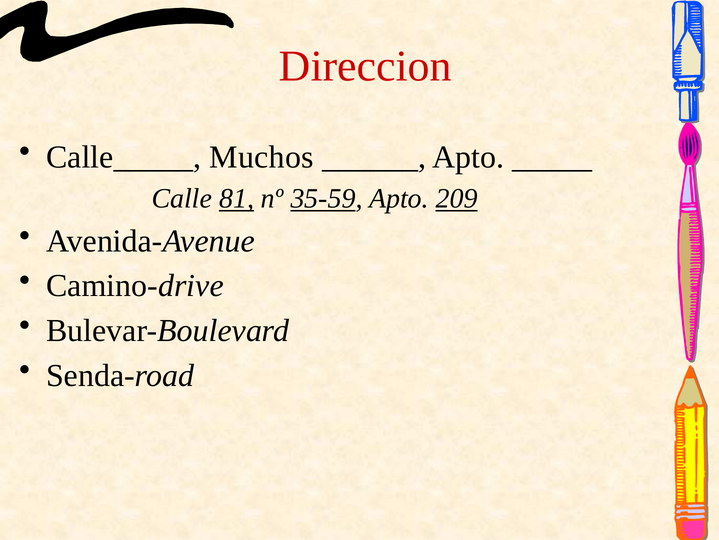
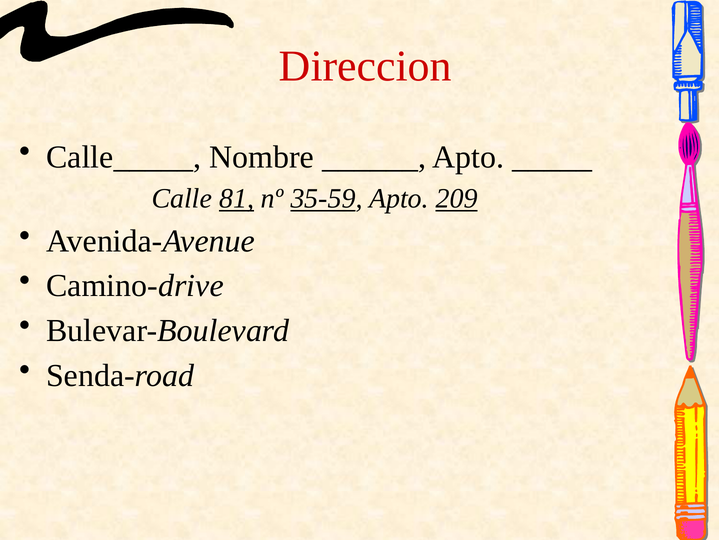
Muchos: Muchos -> Nombre
